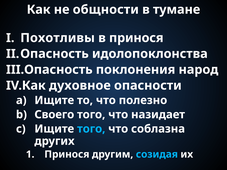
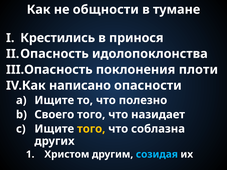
Похотливы: Похотливы -> Крестились
народ: народ -> плоти
духовное: духовное -> написано
того at (91, 129) colour: light blue -> yellow
Принося at (67, 155): Принося -> Христом
